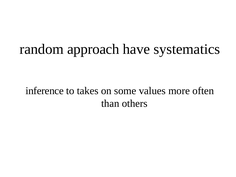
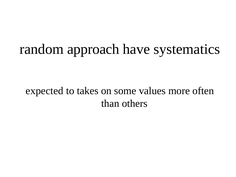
inference: inference -> expected
